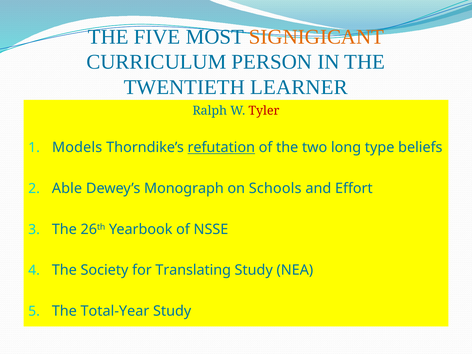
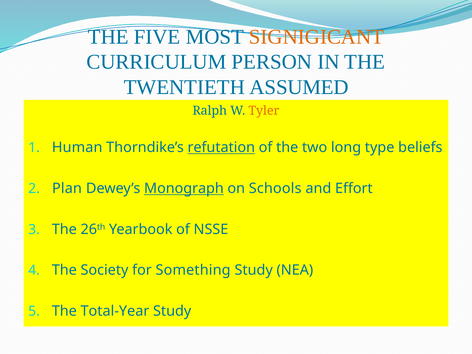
LEARNER: LEARNER -> ASSUMED
Tyler colour: red -> orange
Models: Models -> Human
Able: Able -> Plan
Monograph underline: none -> present
Translating: Translating -> Something
